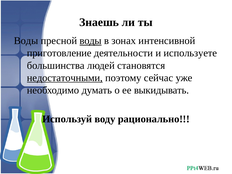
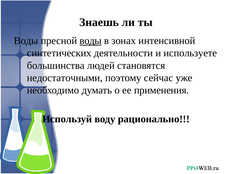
приготовление: приготовление -> синтетических
недостаточными underline: present -> none
выкидывать: выкидывать -> применения
